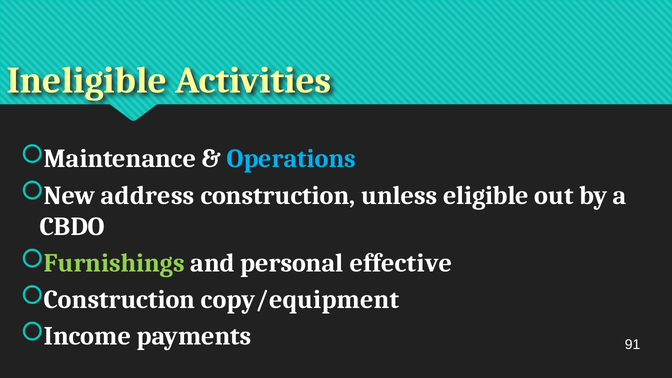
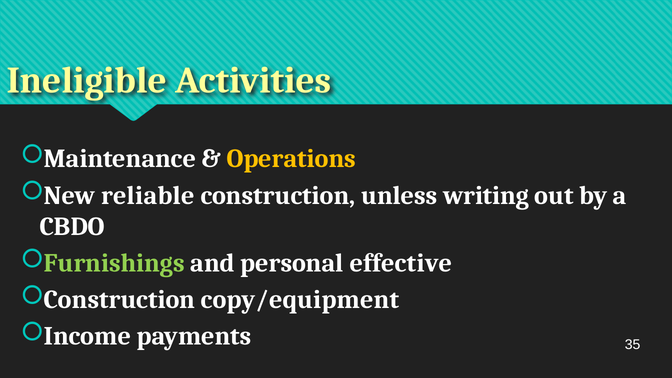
Operations colour: light blue -> yellow
address: address -> reliable
eligible: eligible -> writing
91: 91 -> 35
